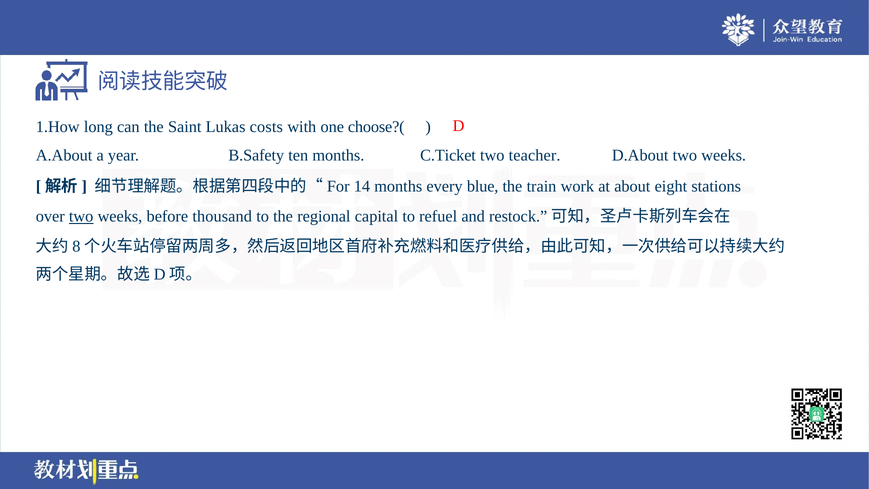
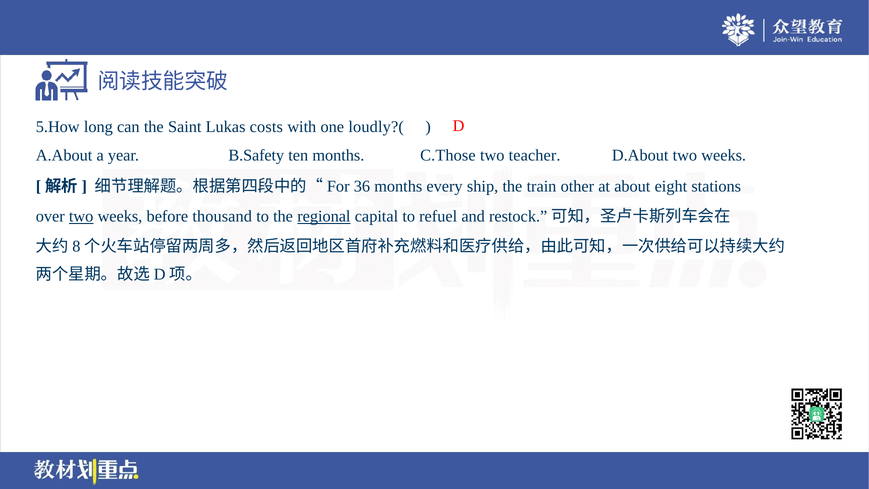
1.How: 1.How -> 5.How
choose?(: choose?( -> loudly?(
C.Ticket: C.Ticket -> C.Those
14: 14 -> 36
blue: blue -> ship
work: work -> other
regional underline: none -> present
